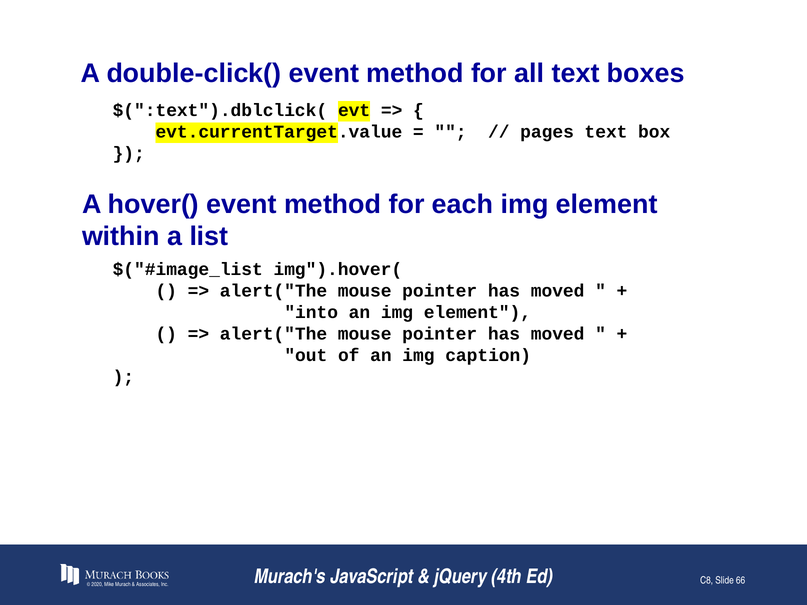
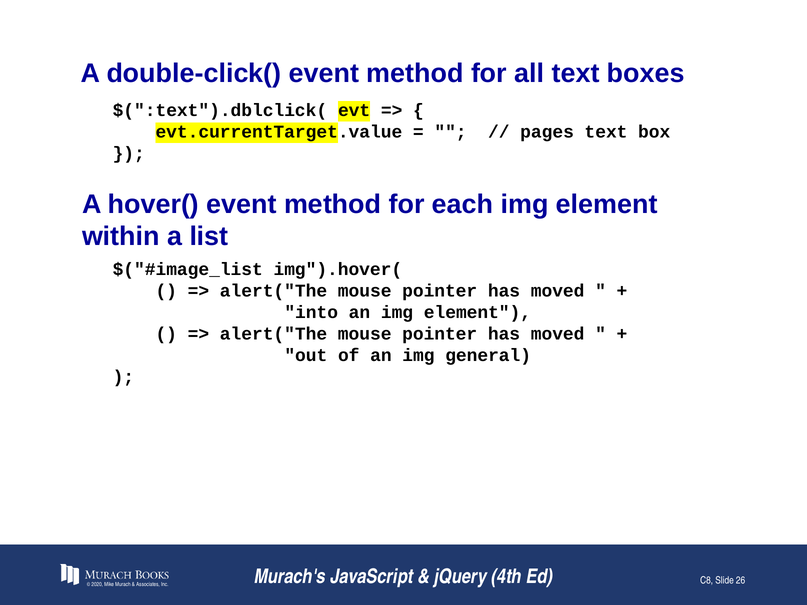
caption: caption -> general
66: 66 -> 26
